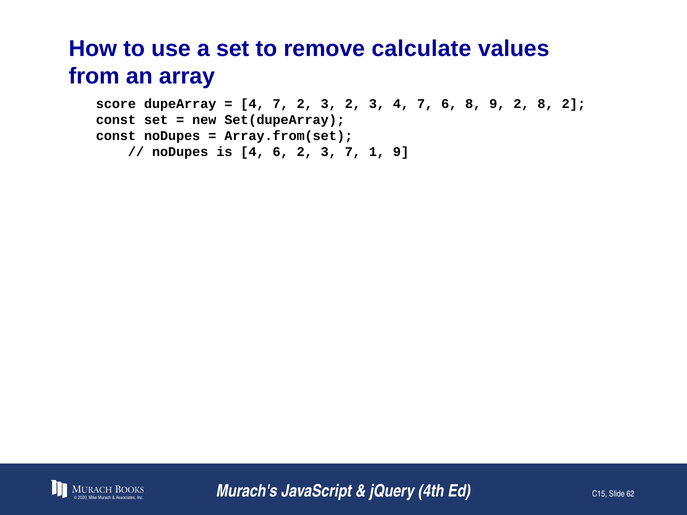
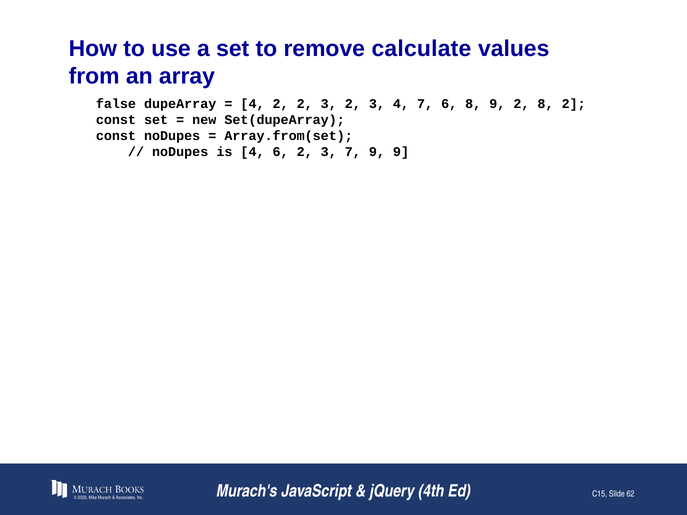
score: score -> false
7 at (281, 104): 7 -> 2
7 1: 1 -> 9
